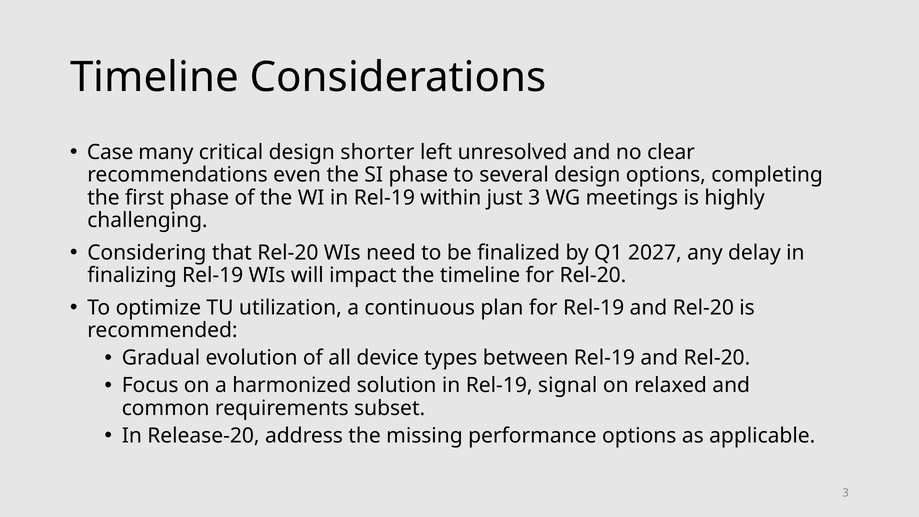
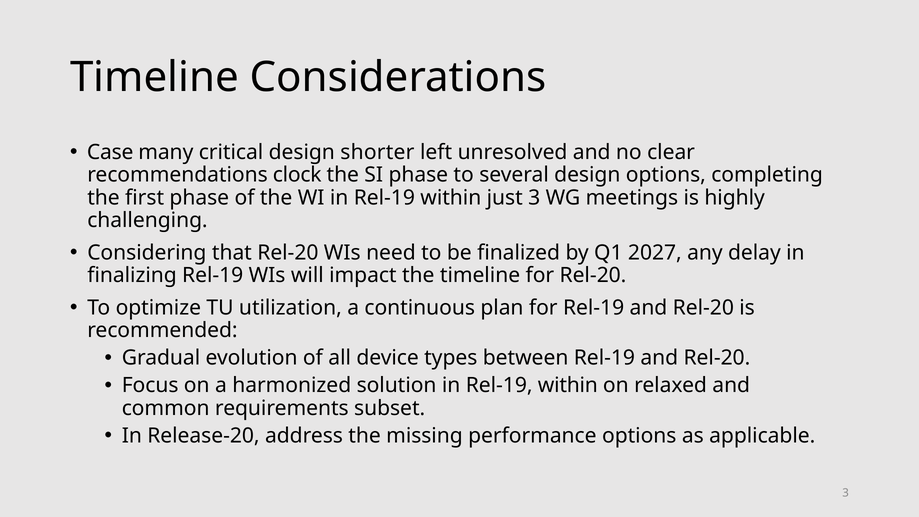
even: even -> clock
solution in Rel-19 signal: signal -> within
